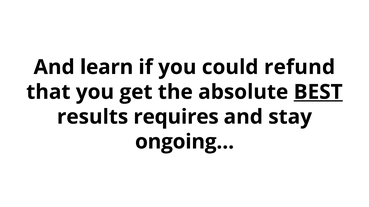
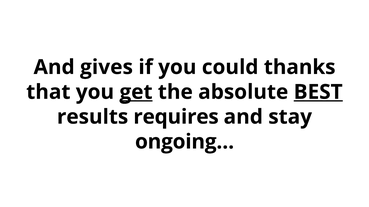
learn: learn -> gives
refund: refund -> thanks
get underline: none -> present
